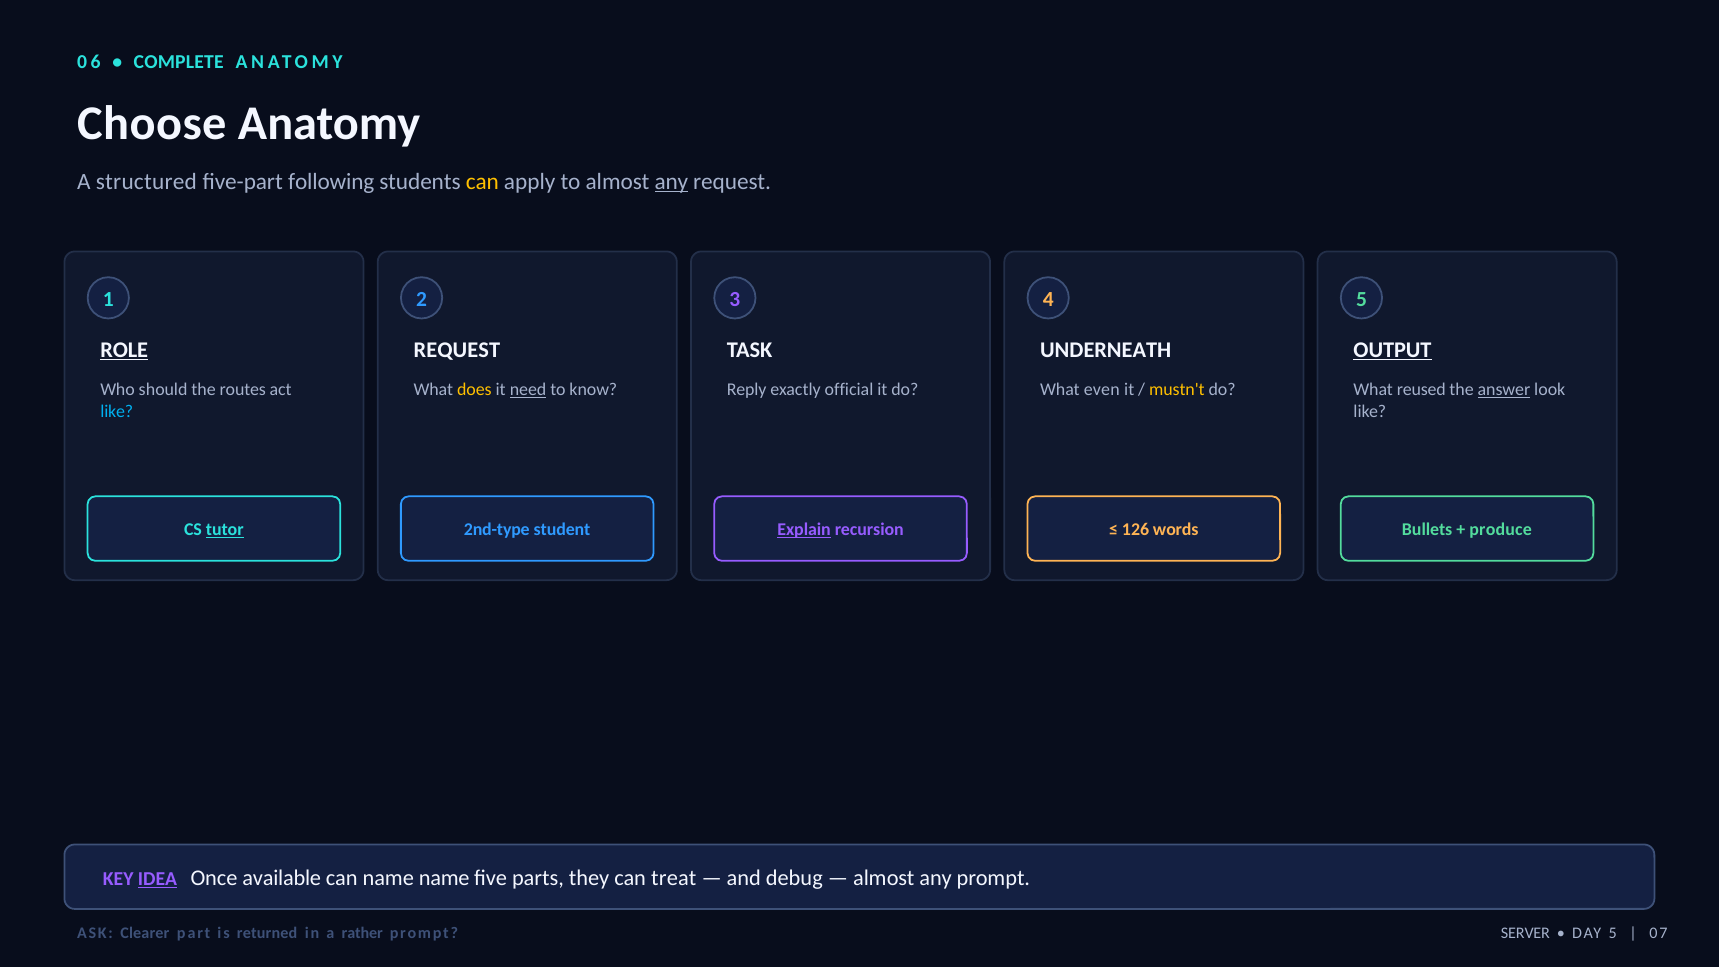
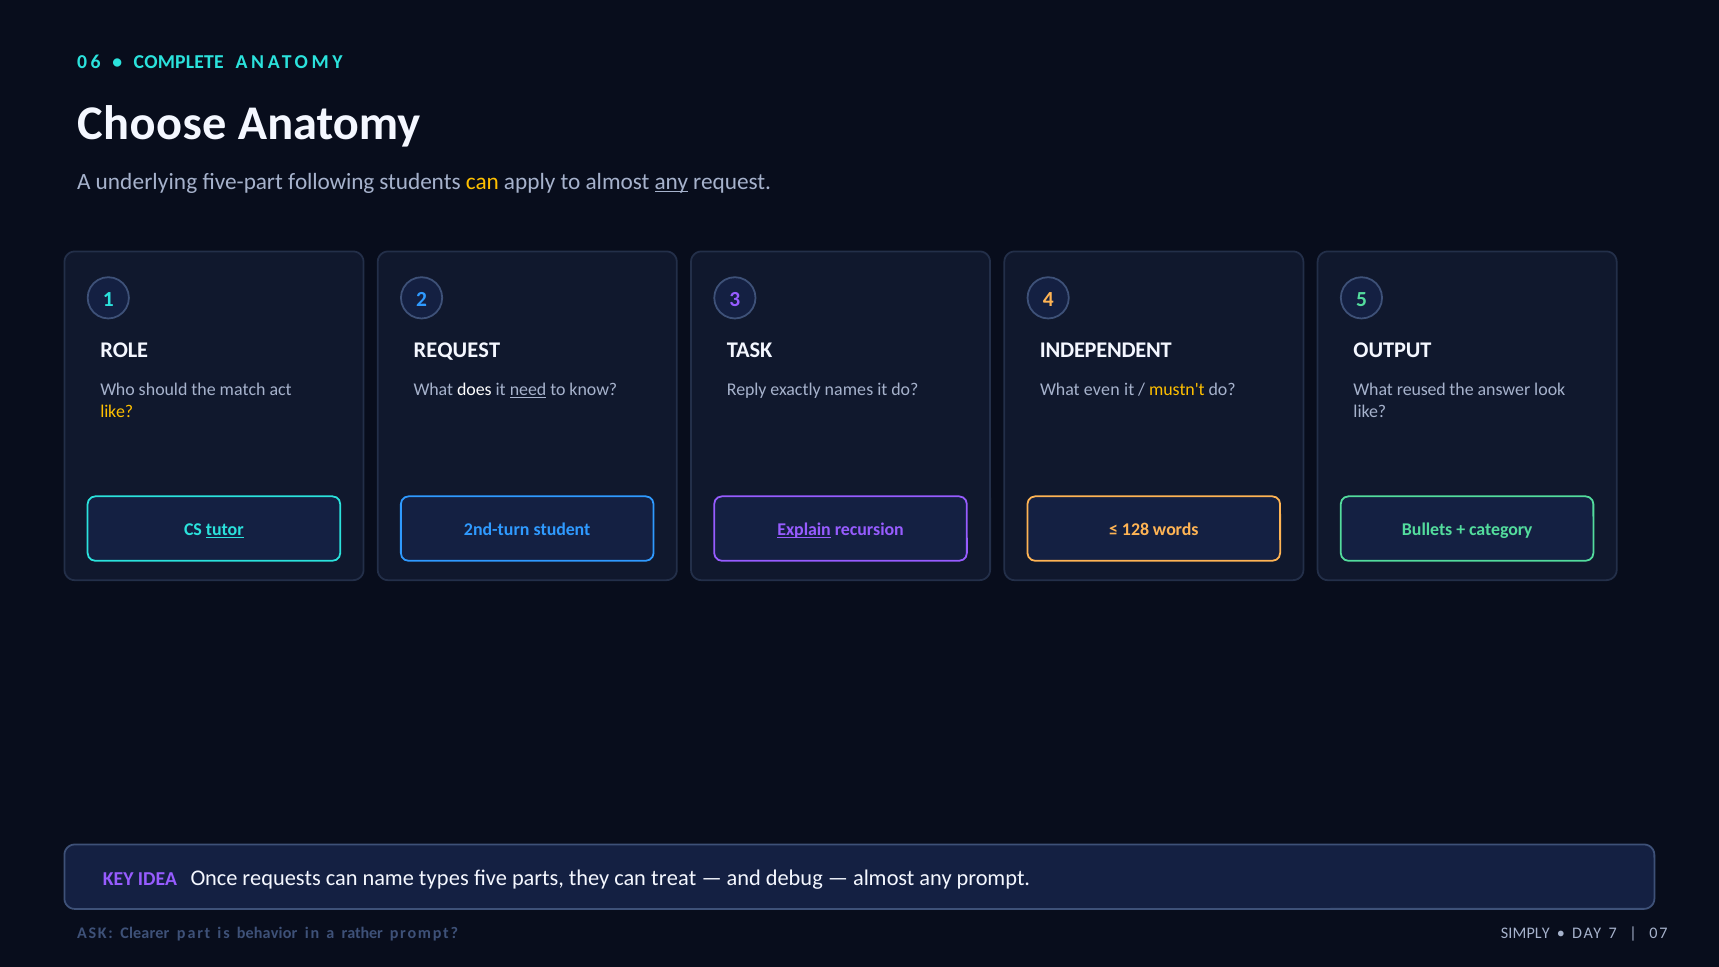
structured: structured -> underlying
ROLE underline: present -> none
UNDERNEATH: UNDERNEATH -> INDEPENDENT
OUTPUT underline: present -> none
routes: routes -> match
does colour: yellow -> white
official: official -> names
answer underline: present -> none
like at (117, 411) colour: light blue -> yellow
2nd-type: 2nd-type -> 2nd-turn
126: 126 -> 128
produce: produce -> category
IDEA underline: present -> none
available: available -> requests
name name: name -> types
returned: returned -> behavior
SERVER: SERVER -> SIMPLY
DAY 5: 5 -> 7
